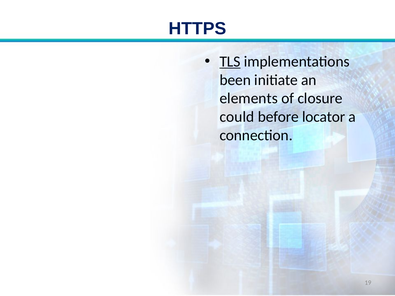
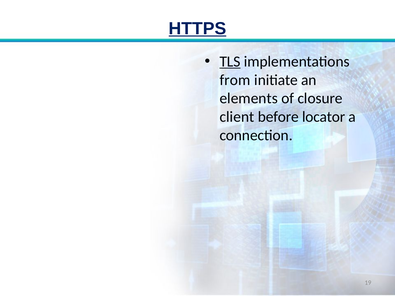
HTTPS underline: none -> present
been: been -> from
could: could -> client
